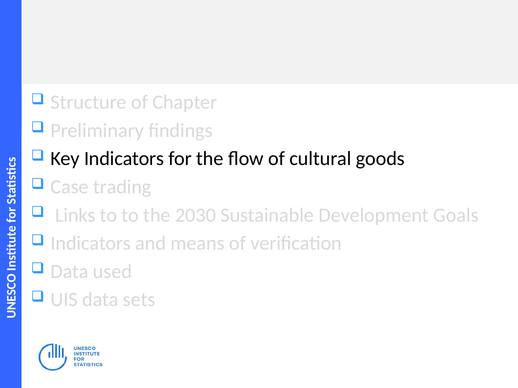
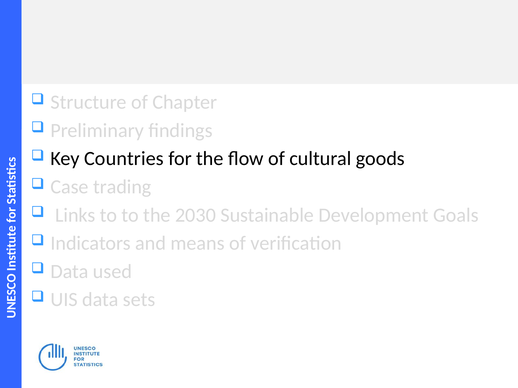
Key Indicators: Indicators -> Countries
